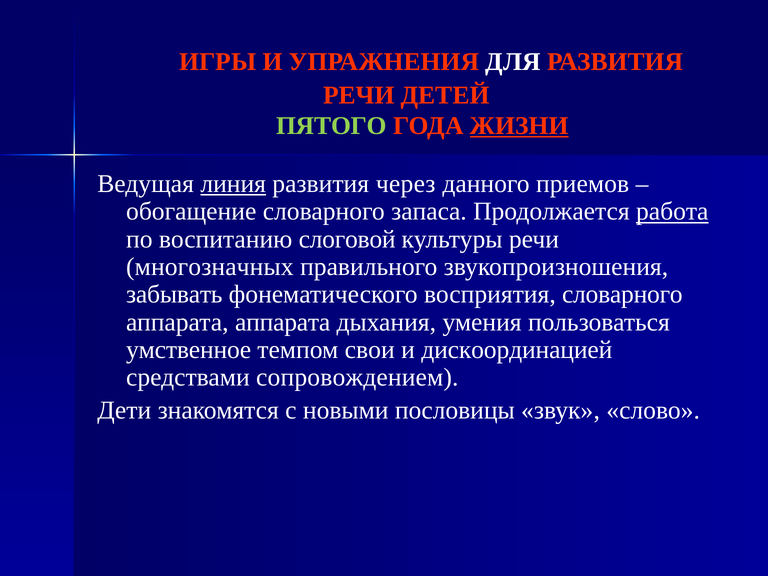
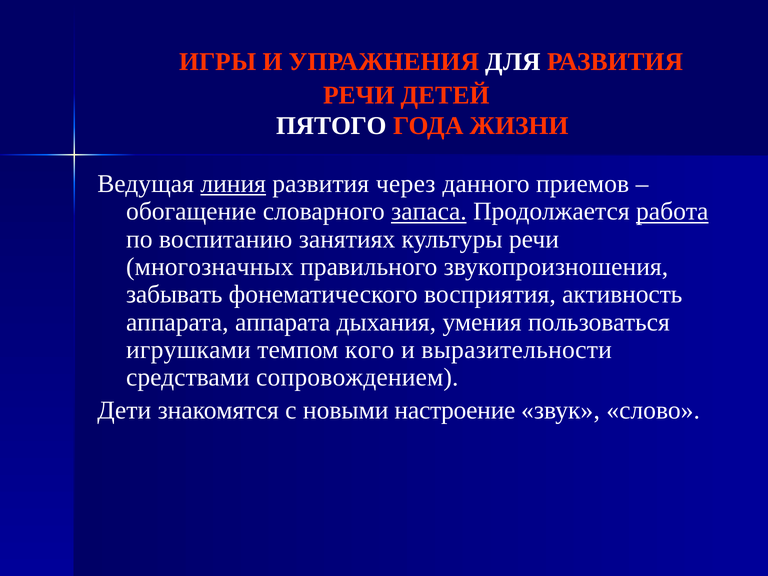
ПЯТОГО colour: light green -> white
ЖИЗНИ underline: present -> none
запаса underline: none -> present
слоговой: слоговой -> занятиях
восприятия словарного: словарного -> активность
умственное: умственное -> игрушками
свои: свои -> кого
дискоординацией: дискоординацией -> выразительности
пословицы: пословицы -> настроение
